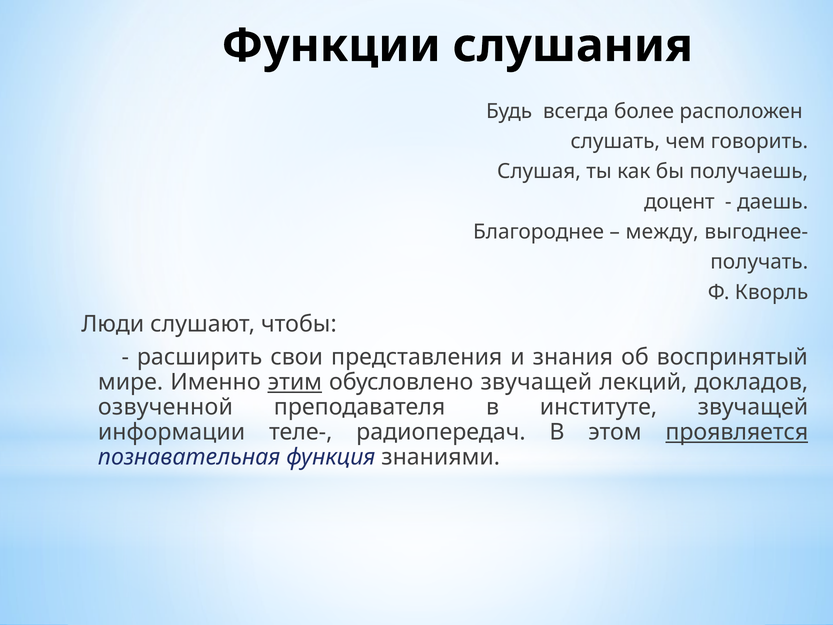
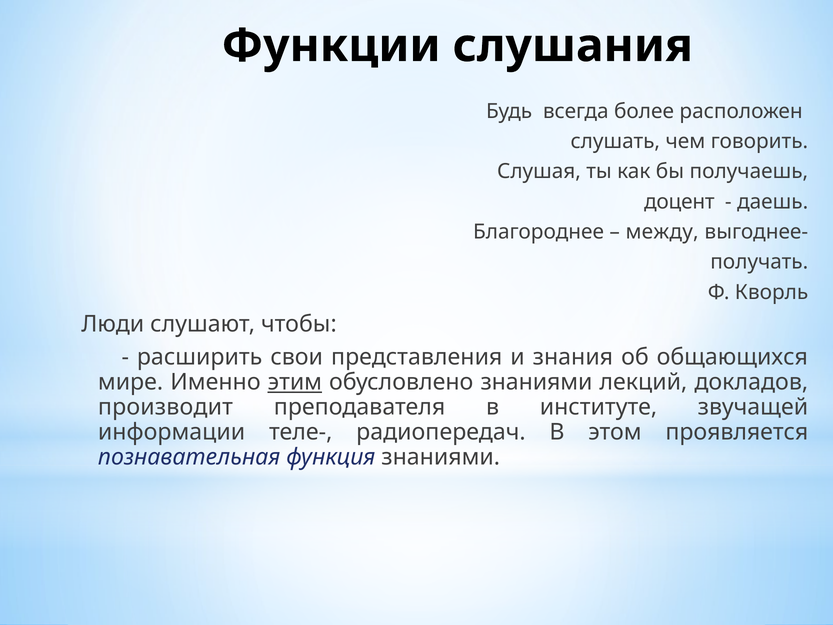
воспринятый: воспринятый -> общающихся
обусловлено звучащей: звучащей -> знаниями
озвученной: озвученной -> производит
проявляется underline: present -> none
